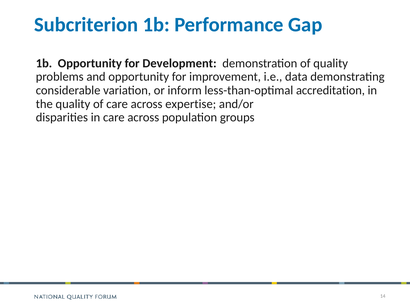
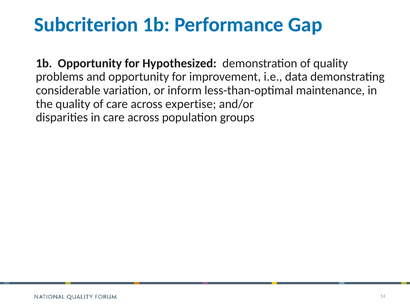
Development: Development -> Hypothesized
accreditation: accreditation -> maintenance
